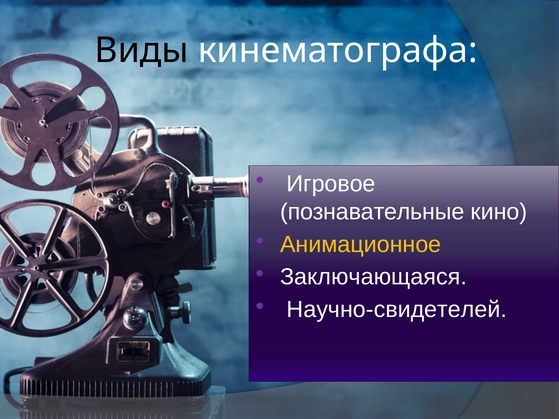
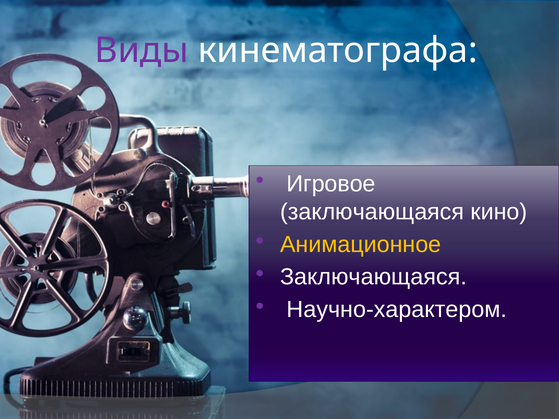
Виды colour: black -> purple
познавательные at (372, 212): познавательные -> заключающаяся
Научно-свидетелей: Научно-свидетелей -> Научно-характером
